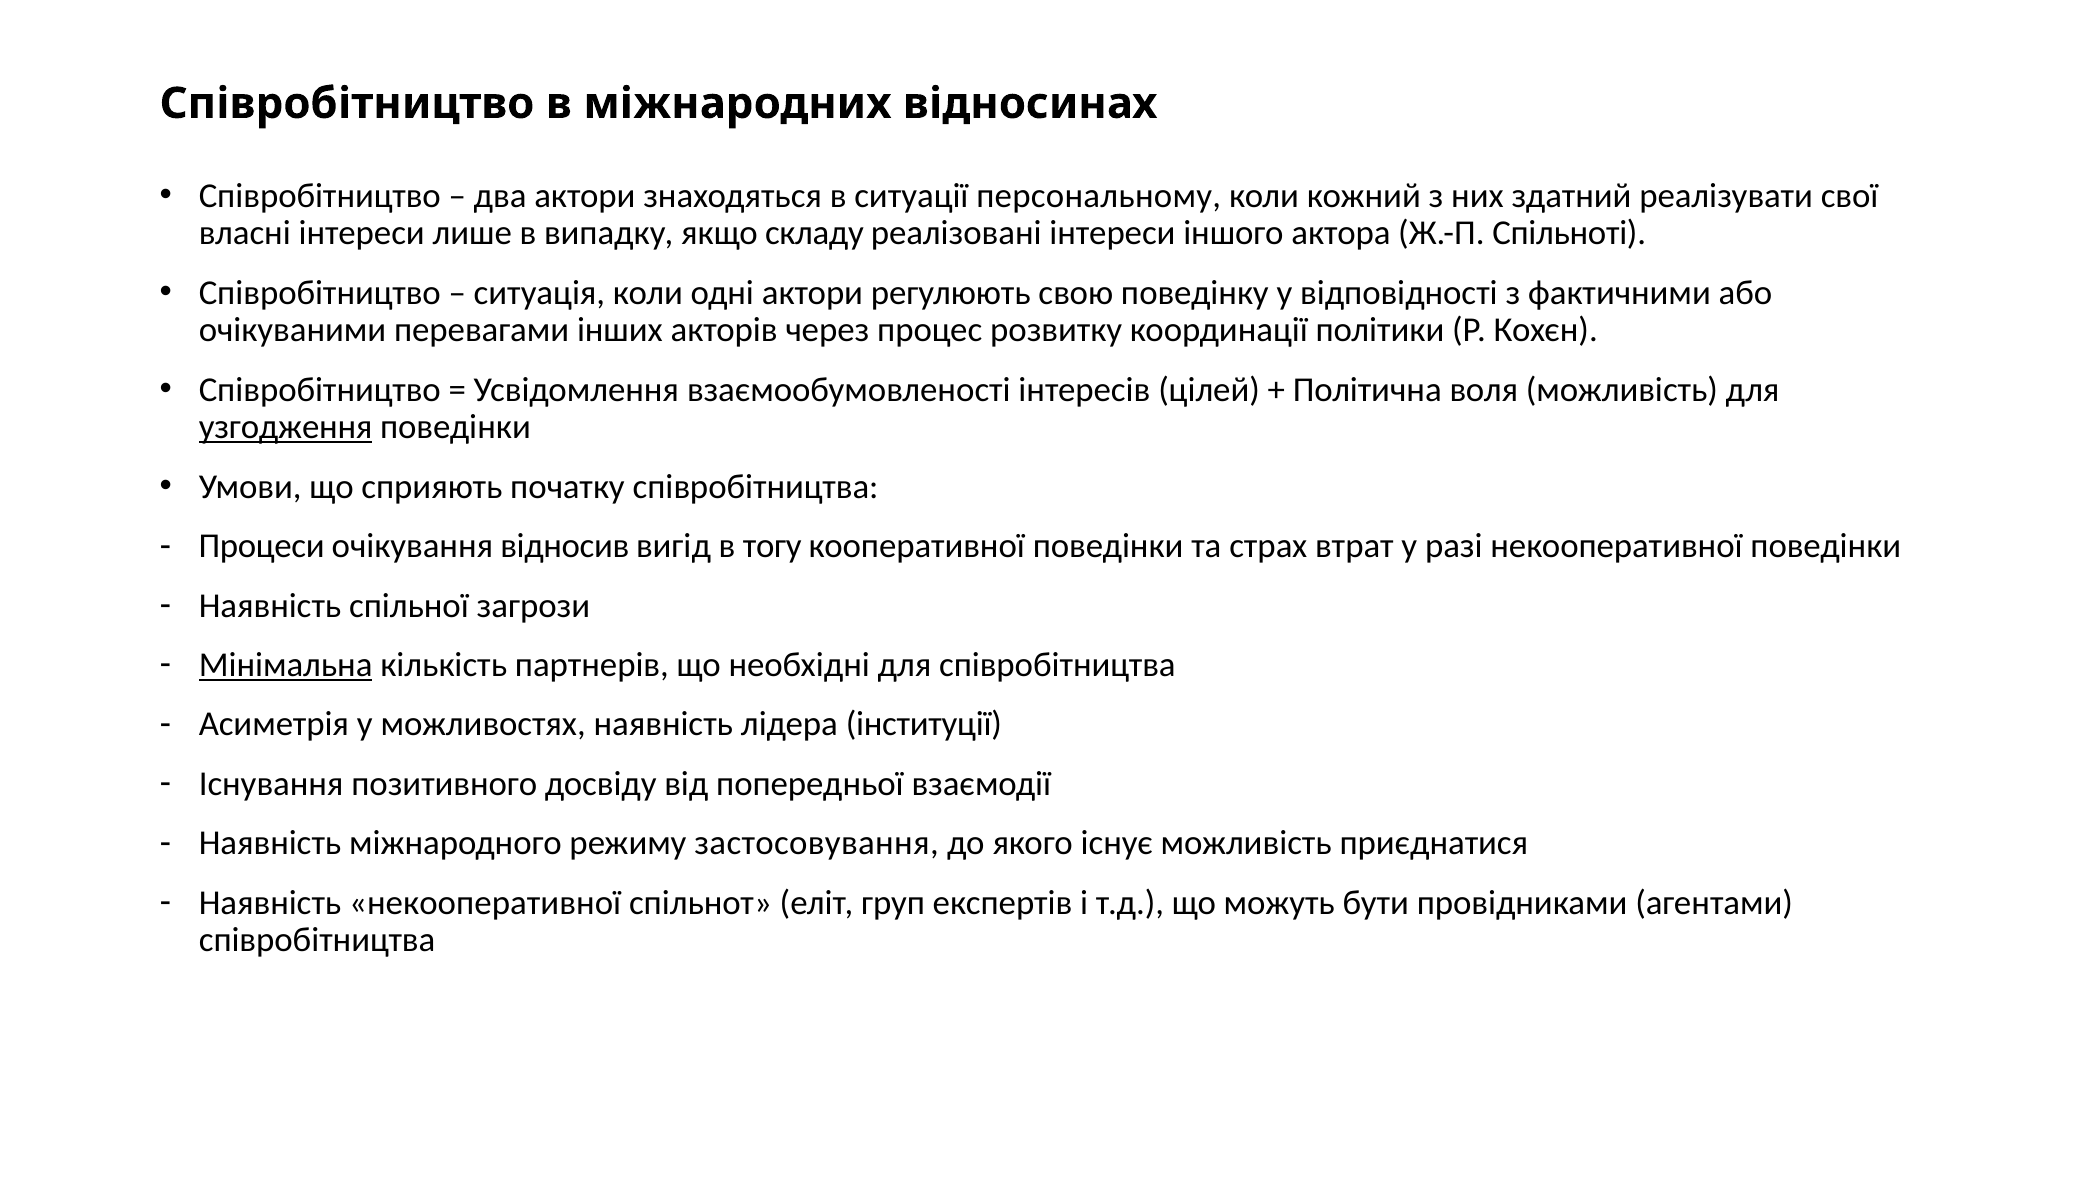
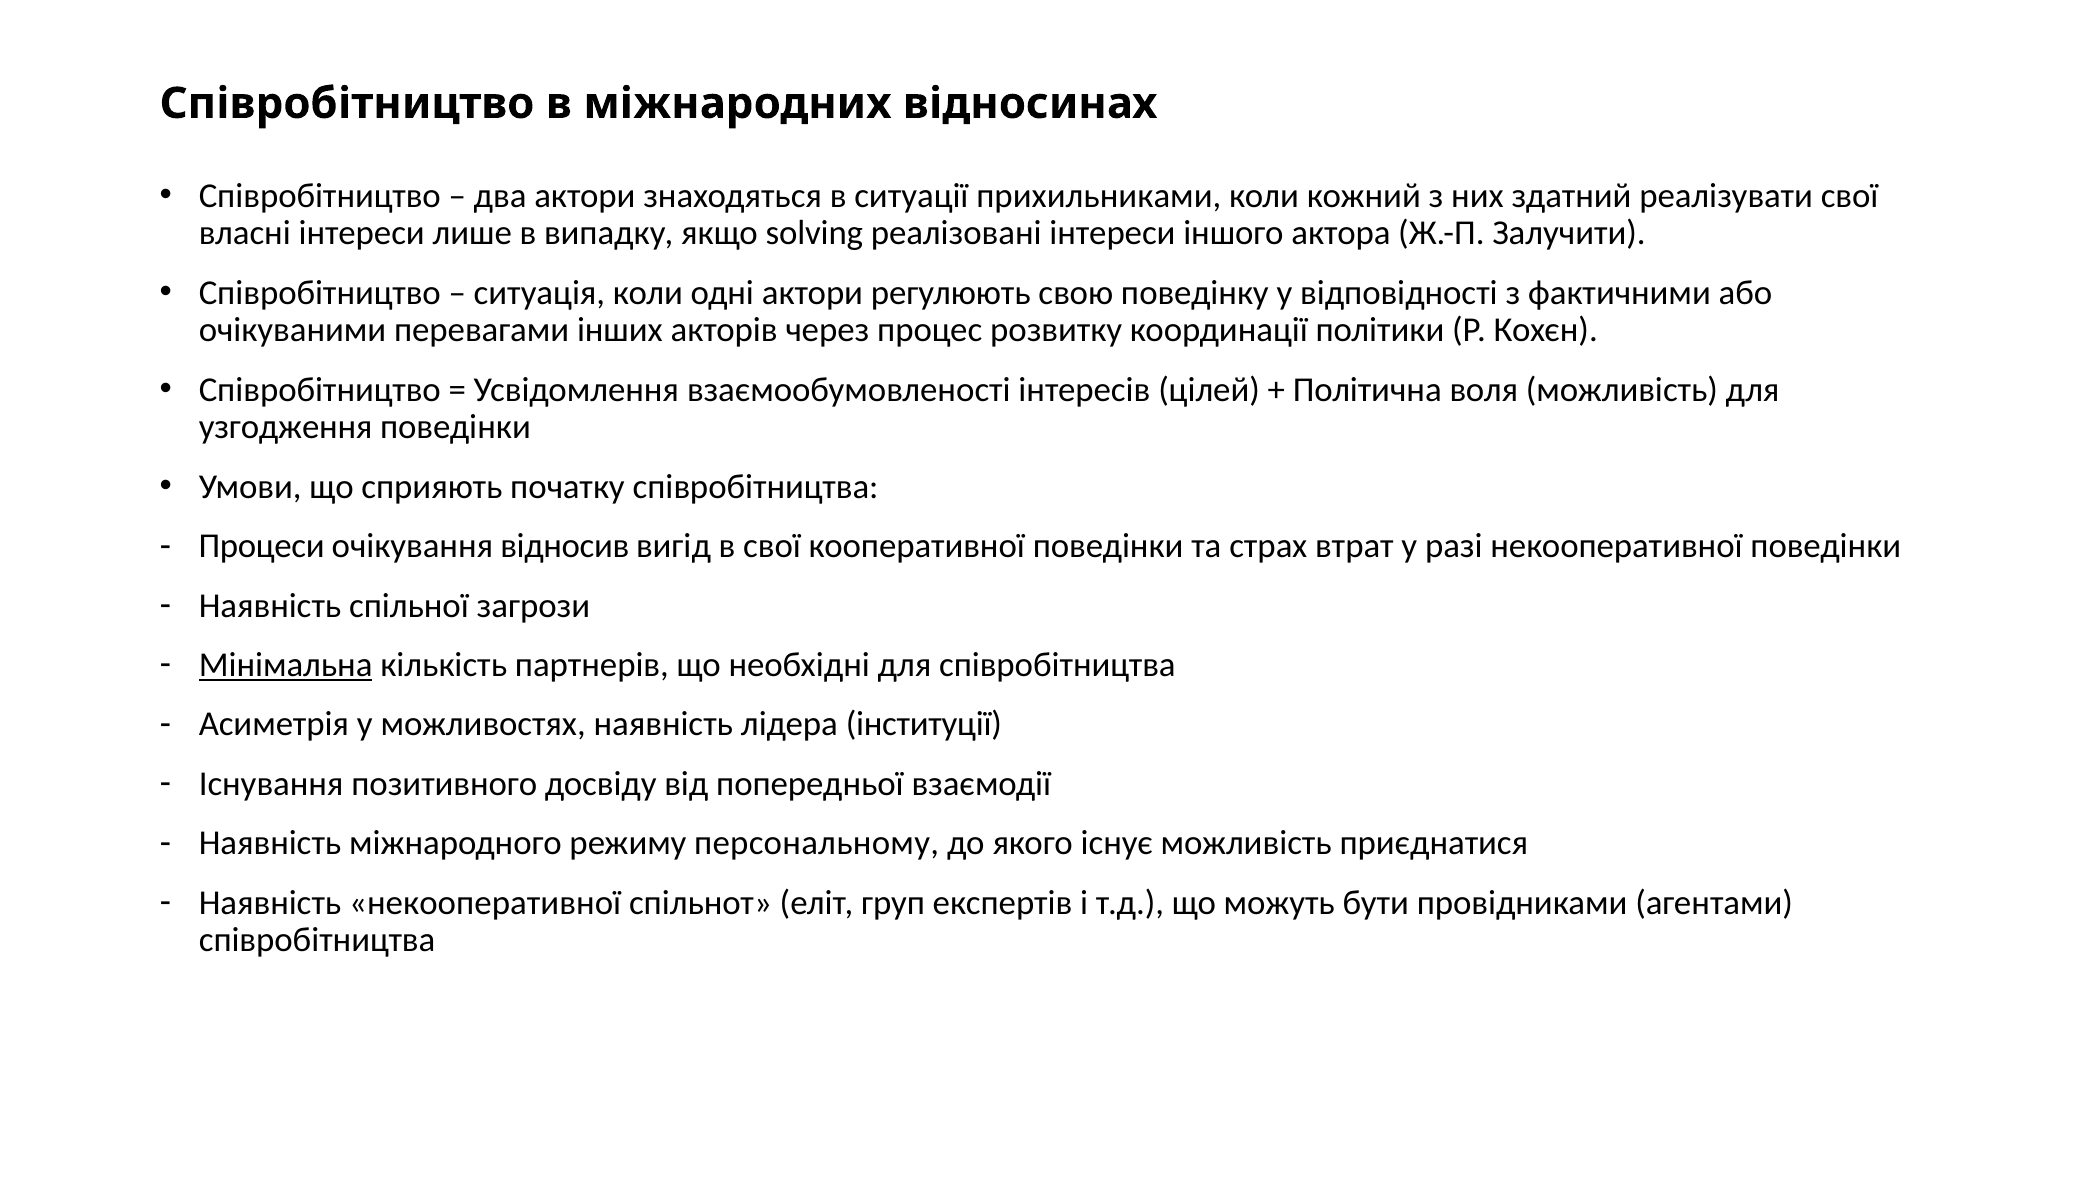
персональному: персональному -> прихильниками
складу: складу -> solving
Спільноті: Спільноті -> Залучити
узгодження underline: present -> none
в тогу: тогу -> свої
застосовування: застосовування -> персональному
